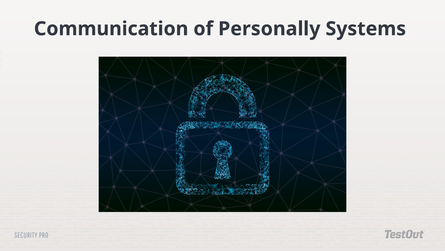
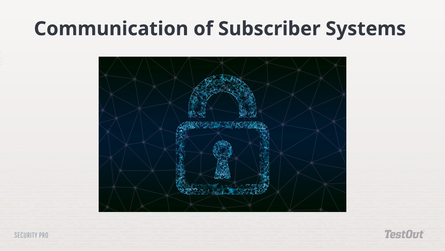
Personally: Personally -> Subscriber
